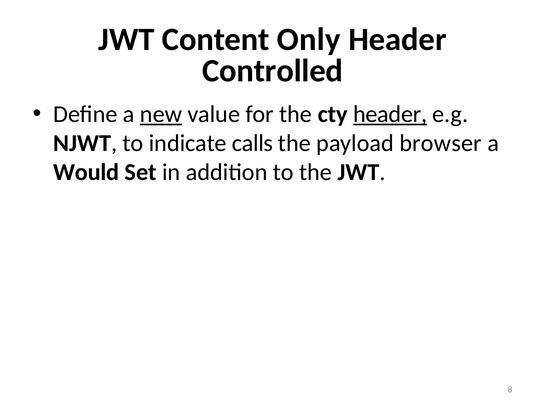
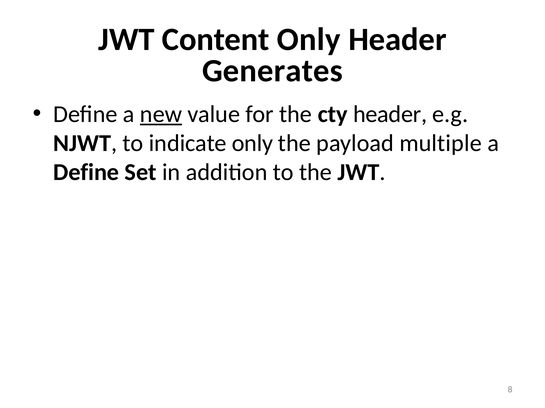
Controlled: Controlled -> Generates
header at (390, 114) underline: present -> none
indicate calls: calls -> only
browser: browser -> multiple
Would at (86, 172): Would -> Define
